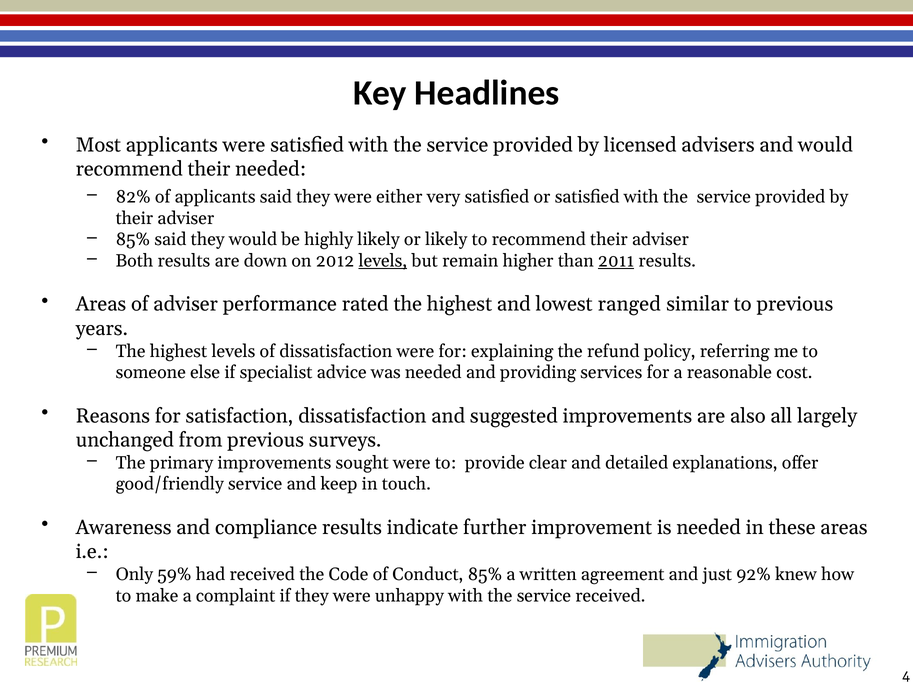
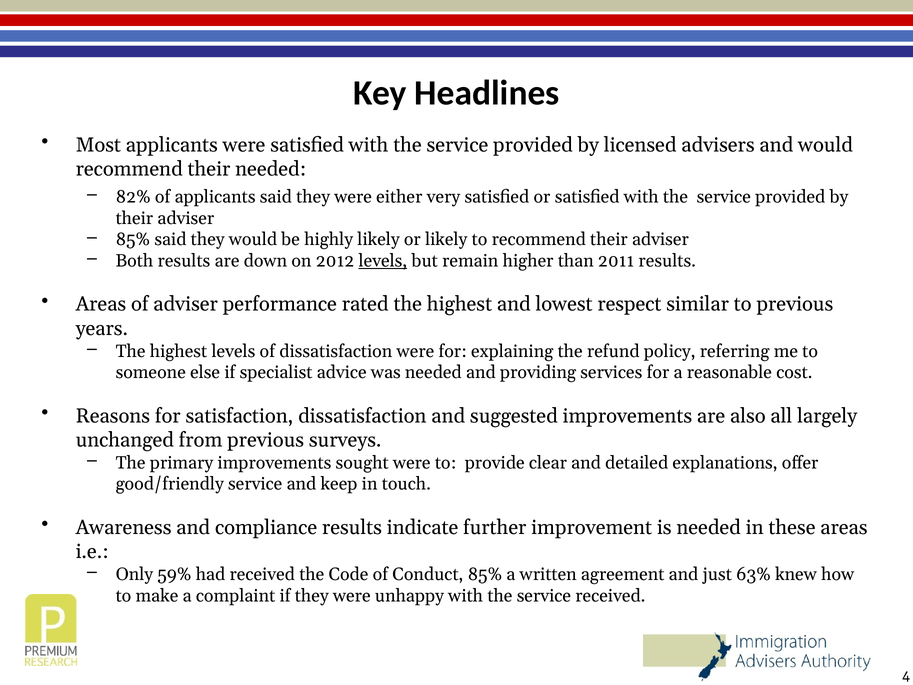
2011 underline: present -> none
ranged: ranged -> respect
92%: 92% -> 63%
